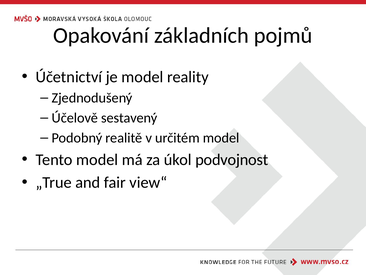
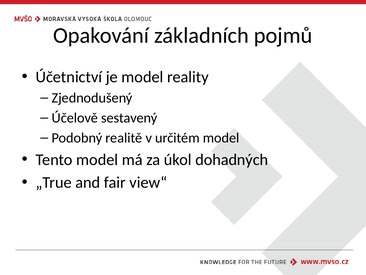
podvojnost: podvojnost -> dohadných
